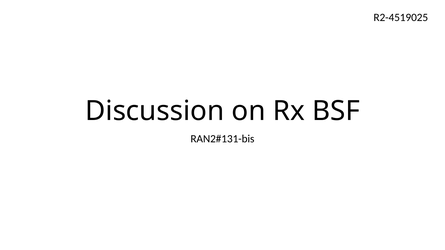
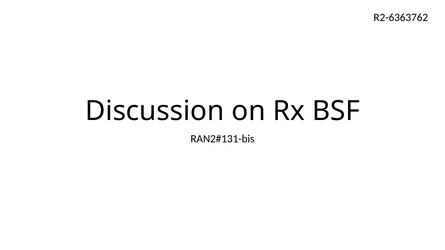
R2-4519025: R2-4519025 -> R2-6363762
